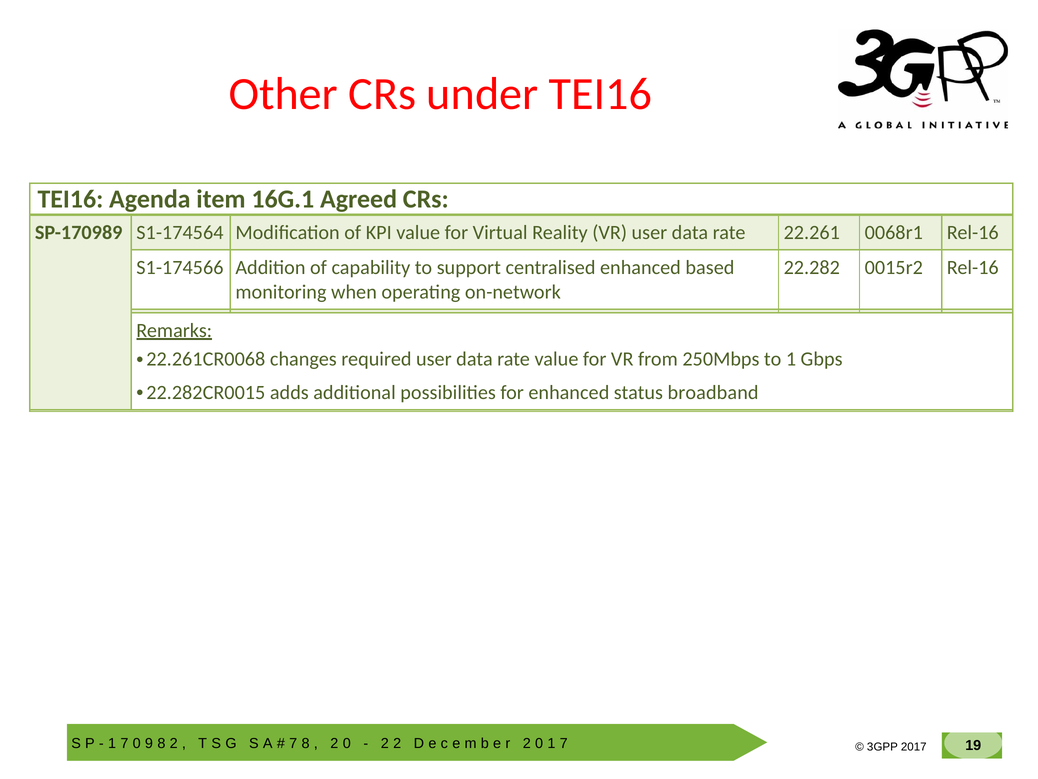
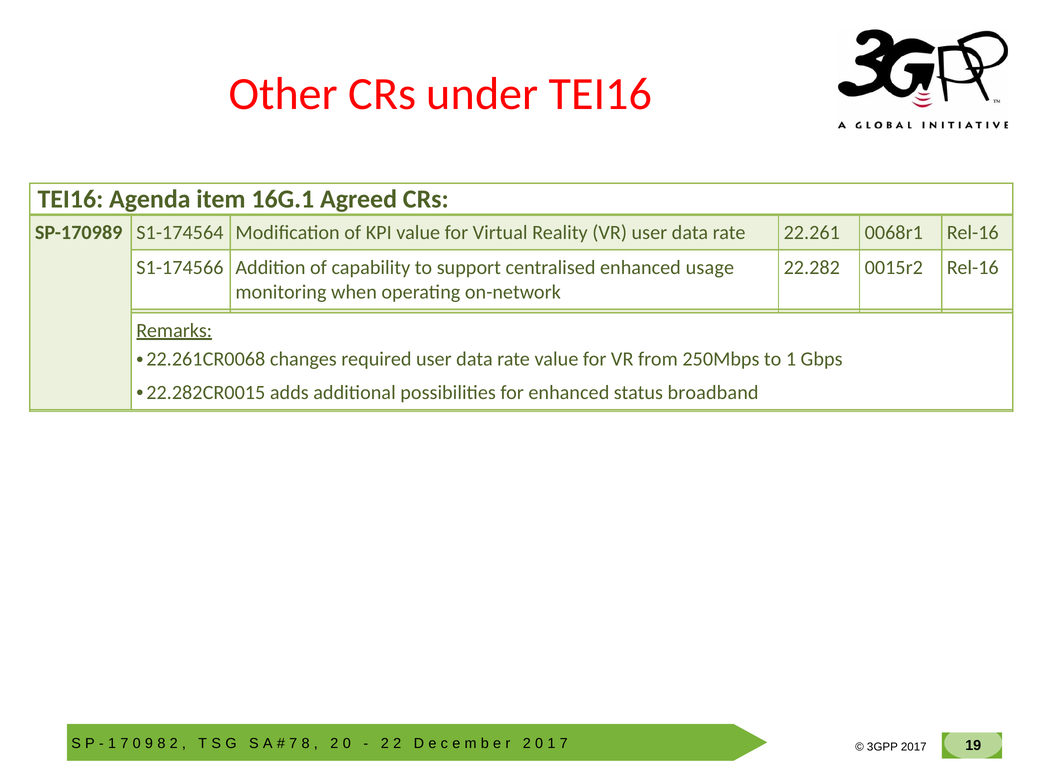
based: based -> usage
